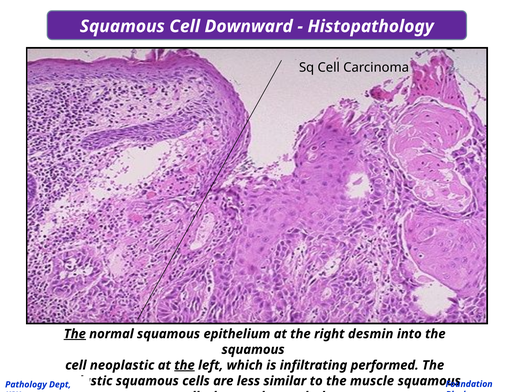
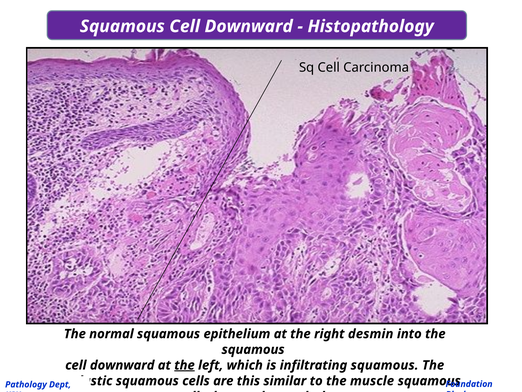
The at (75, 333) underline: present -> none
neoplastic at (122, 365): neoplastic -> downward
infiltrating performed: performed -> squamous
cells are less: less -> this
